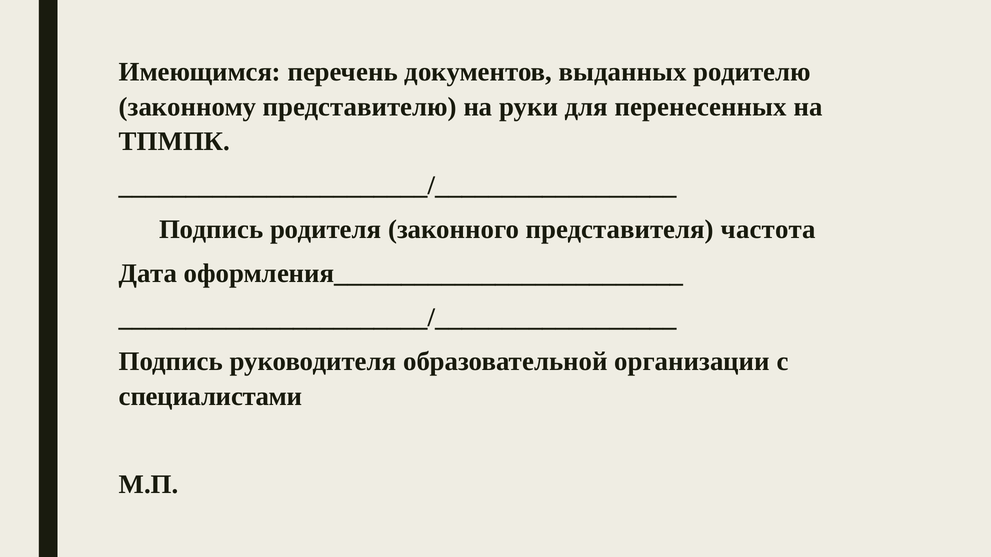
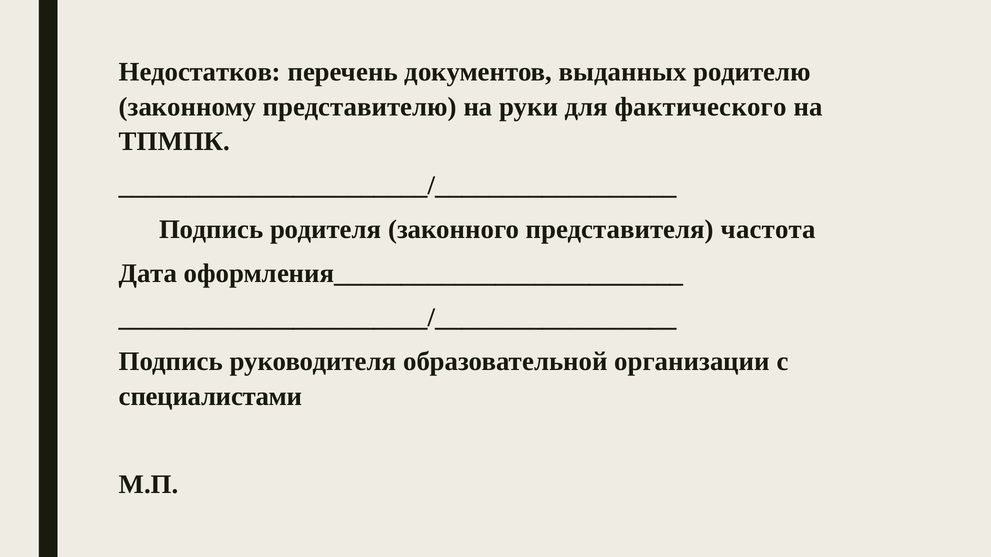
Имеющимся: Имеющимся -> Недостатков
перенесенных: перенесенных -> фактического
